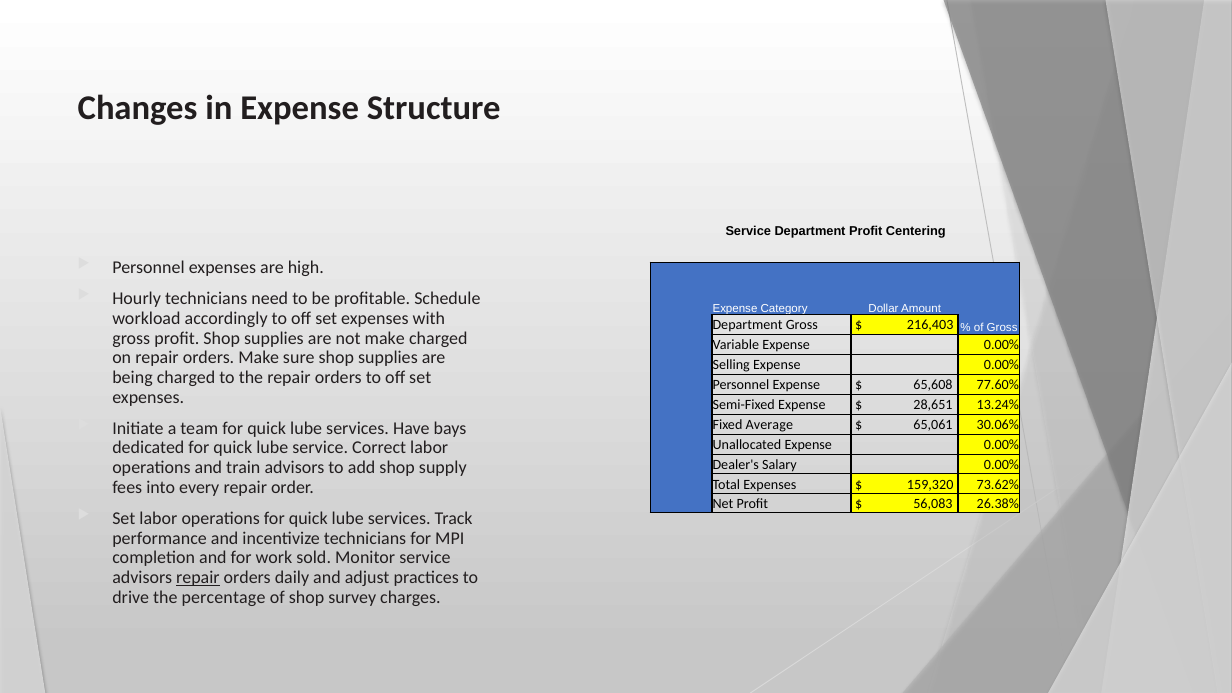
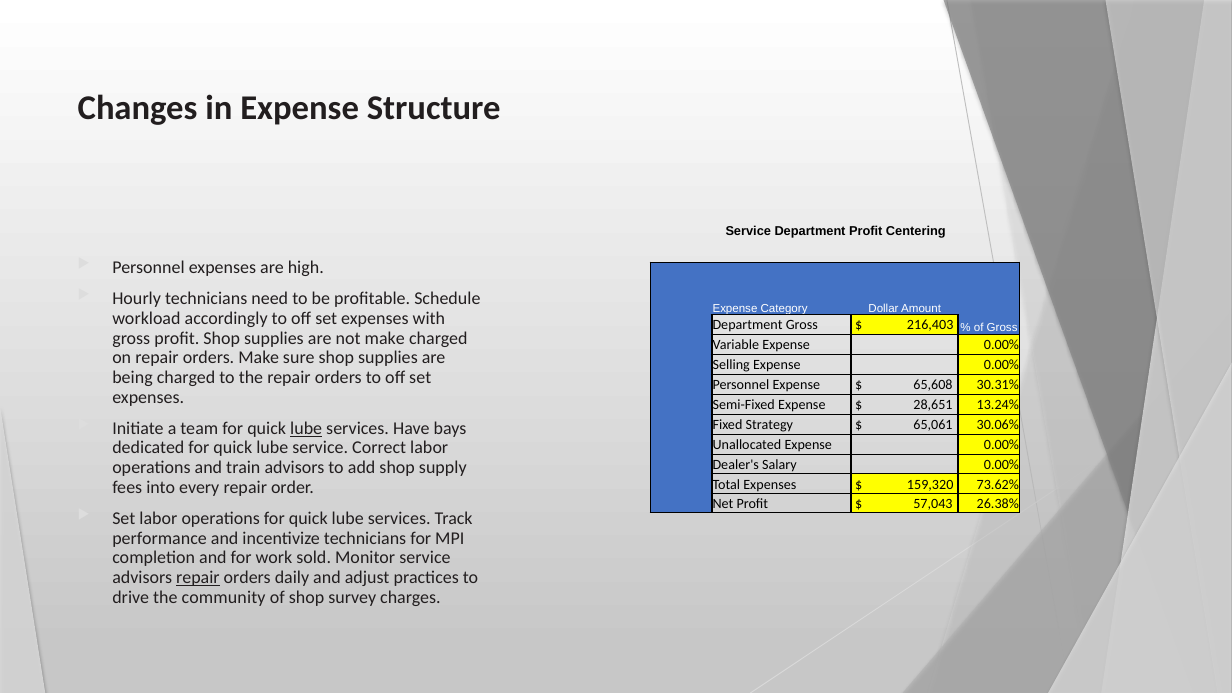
77.60%: 77.60% -> 30.31%
lube at (306, 428) underline: none -> present
Average: Average -> Strategy
56,083: 56,083 -> 57,043
percentage: percentage -> community
